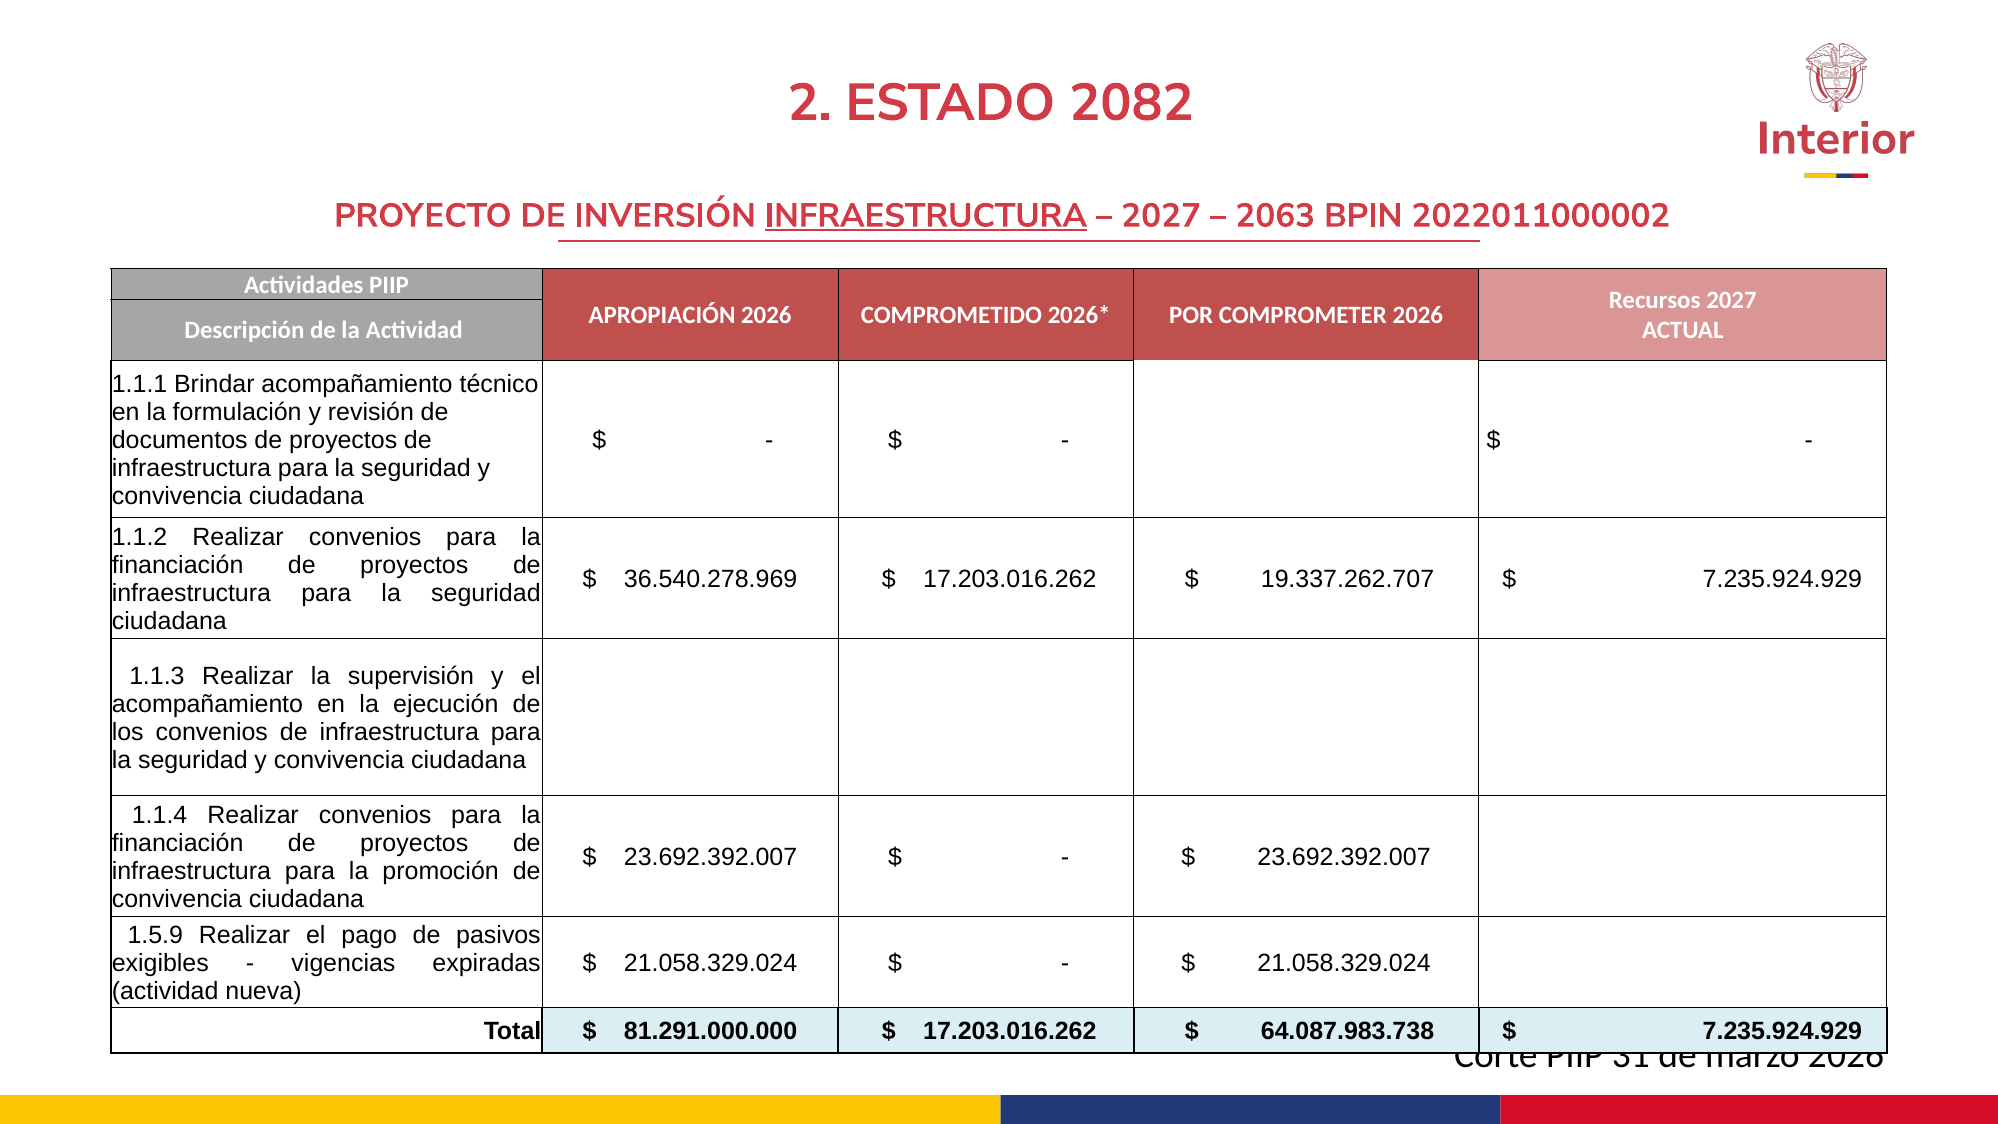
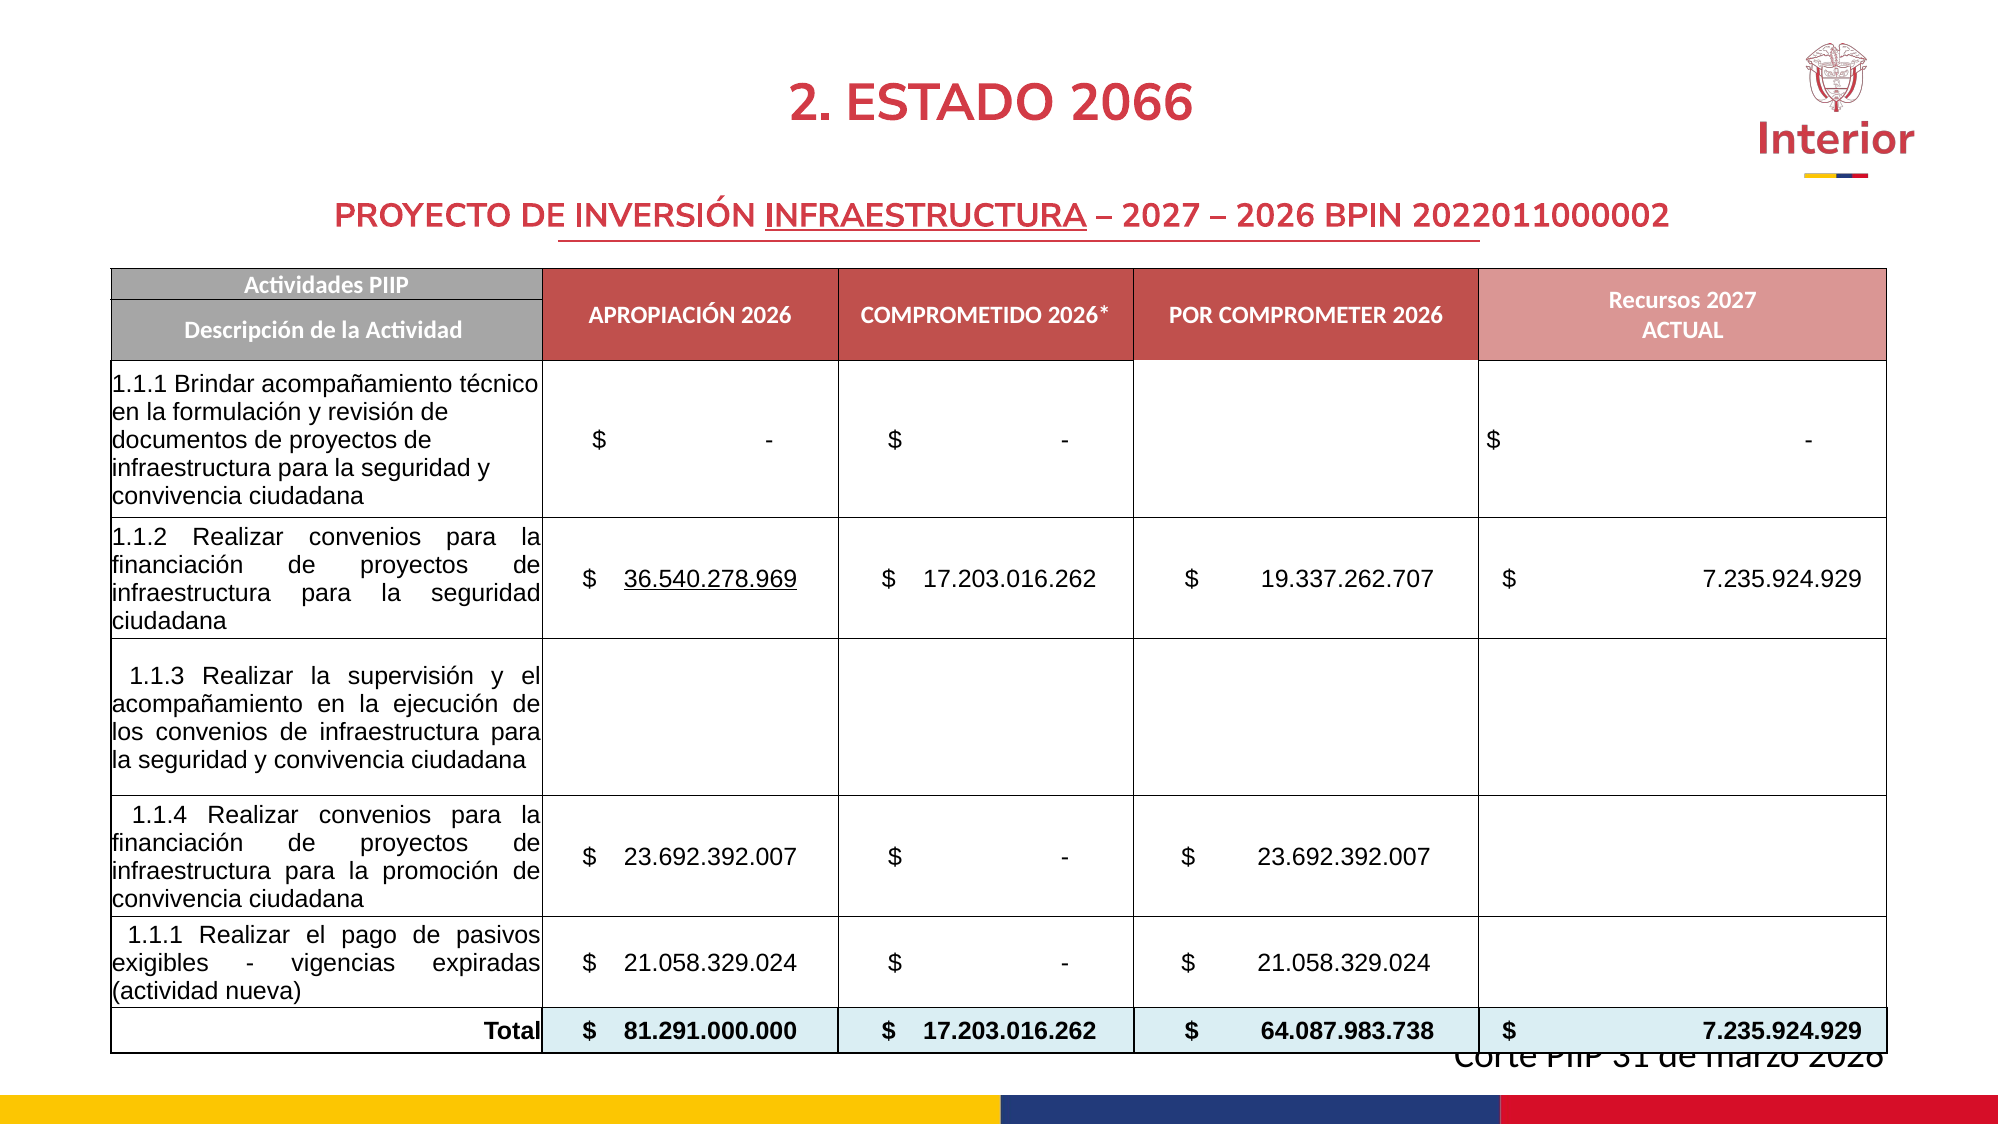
2082: 2082 -> 2066
2063 at (1275, 216): 2063 -> 2026
36.540.278.969 underline: none -> present
1.5.9 at (155, 935): 1.5.9 -> 1.1.1
